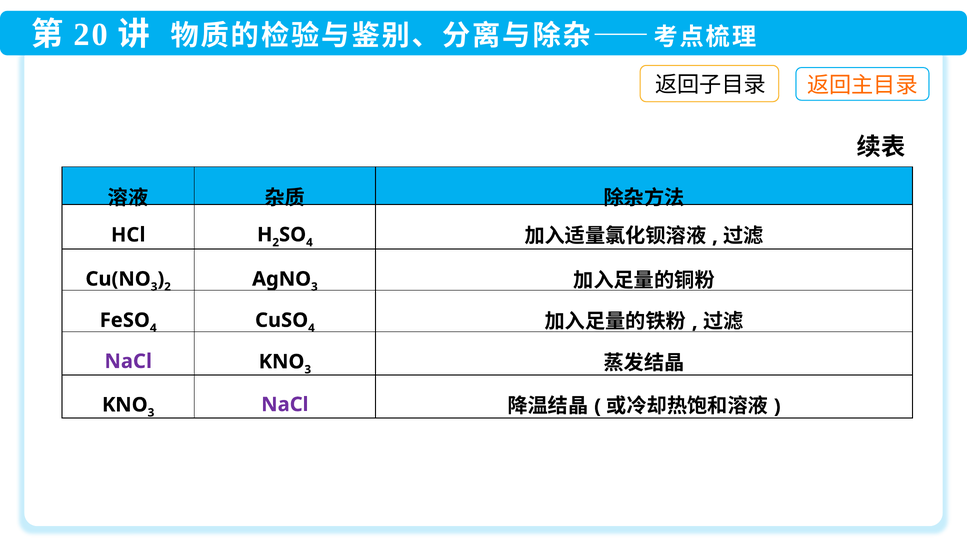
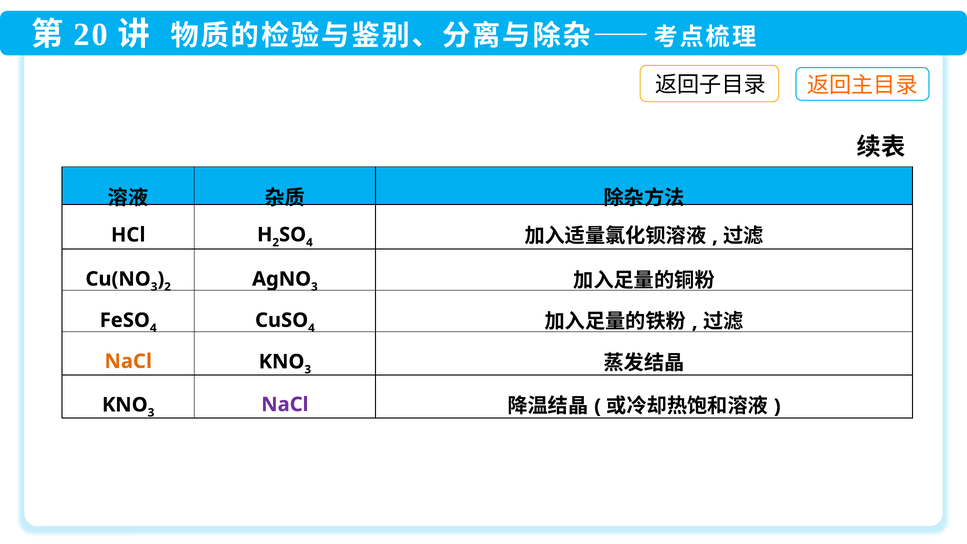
NaCl at (128, 361) colour: purple -> orange
